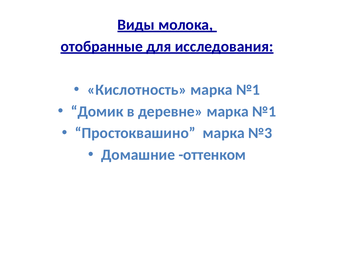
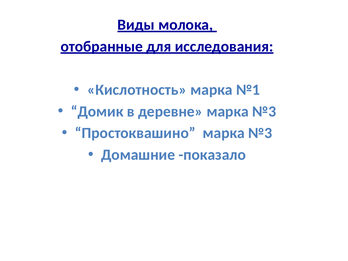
деревне марка №1: №1 -> №3
оттенком: оттенком -> показало
